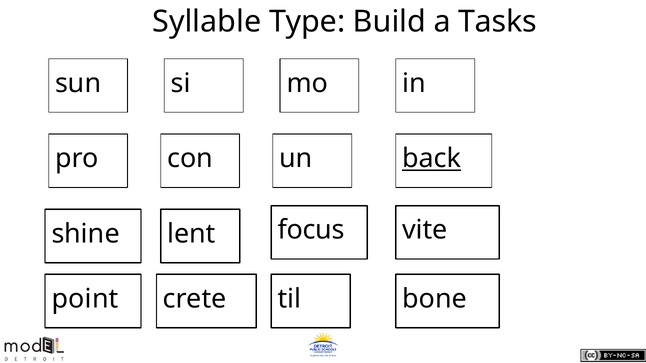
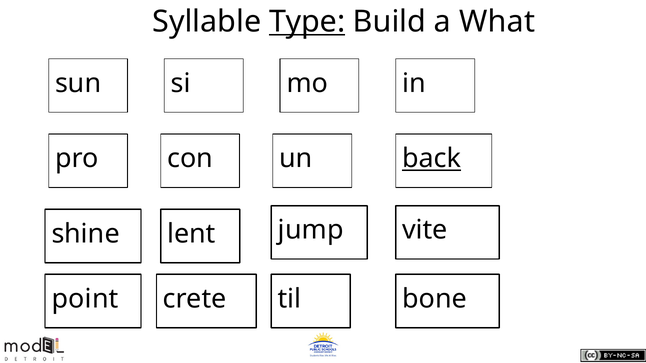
Type underline: none -> present
Tasks: Tasks -> What
focus: focus -> jump
